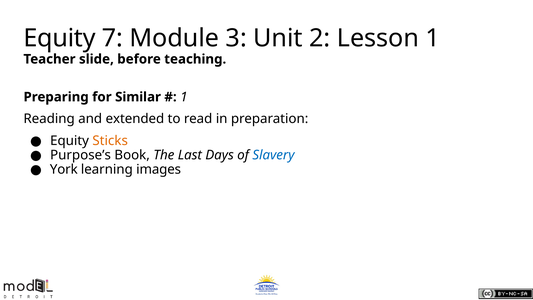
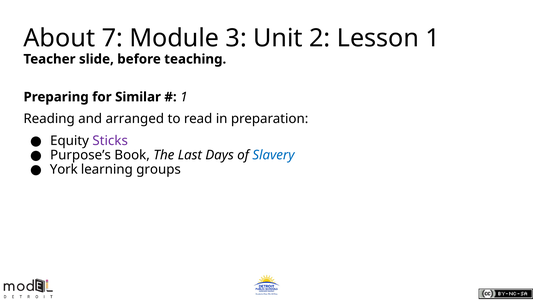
Equity at (60, 38): Equity -> About
extended: extended -> arranged
Sticks colour: orange -> purple
images: images -> groups
